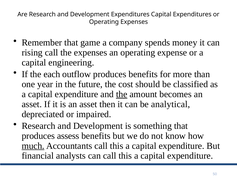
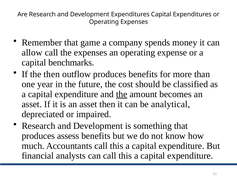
rising: rising -> allow
engineering: engineering -> benchmarks
the each: each -> then
much underline: present -> none
